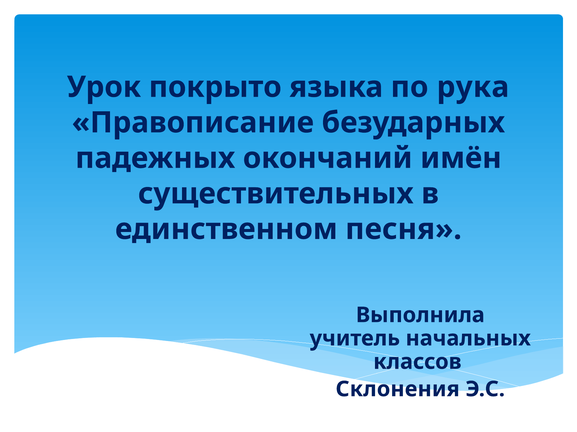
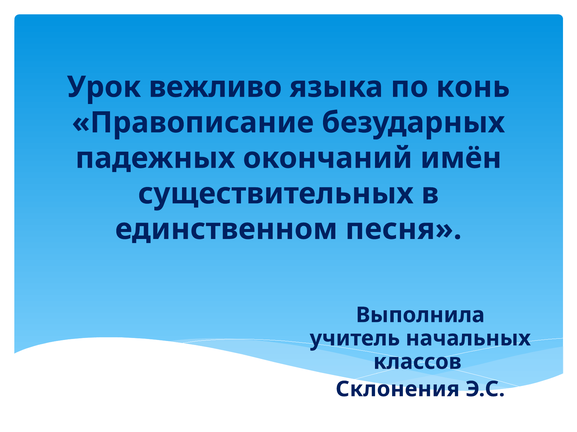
покрыто: покрыто -> вежливо
рука: рука -> конь
